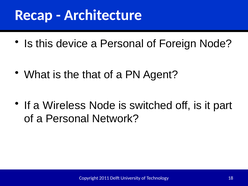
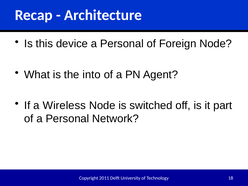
that: that -> into
